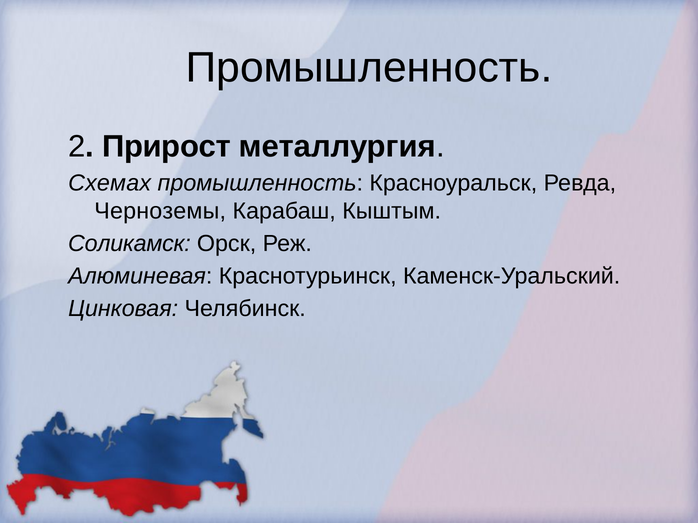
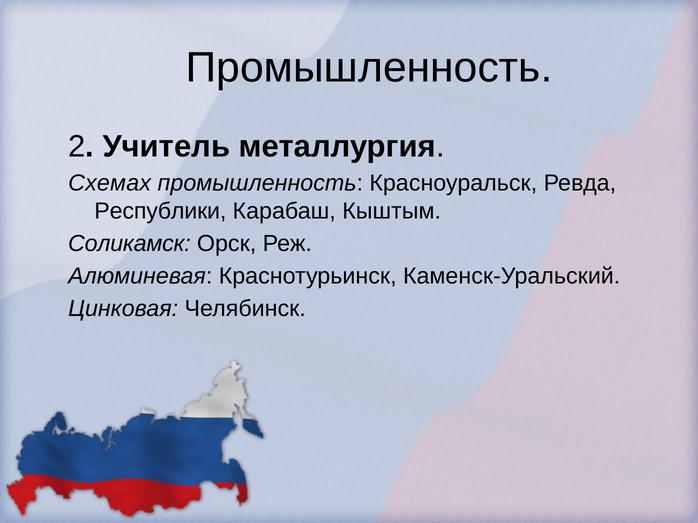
Прирост: Прирост -> Учитель
Черноземы: Черноземы -> Республики
